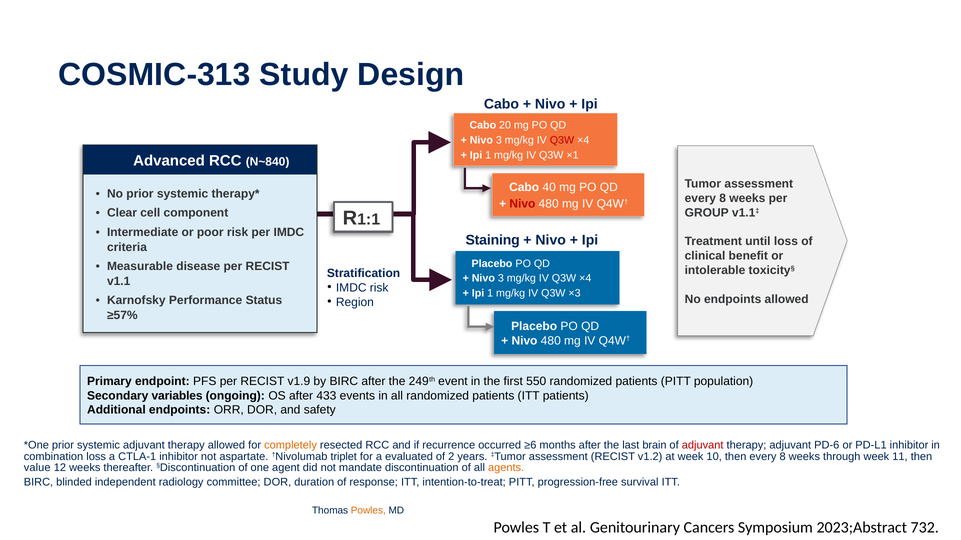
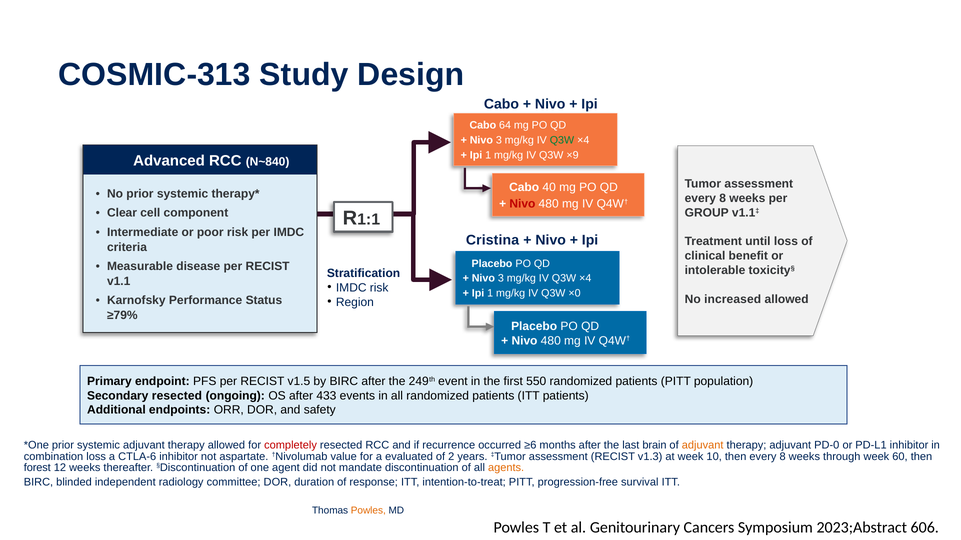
20: 20 -> 64
Q3W at (562, 140) colour: red -> green
×1: ×1 -> ×9
Staining: Staining -> Cristina
×3: ×3 -> ×0
No endpoints: endpoints -> increased
≥57%: ≥57% -> ≥79%
v1.9: v1.9 -> v1.5
Secondary variables: variables -> resected
completely colour: orange -> red
adjuvant at (703, 446) colour: red -> orange
PD-6: PD-6 -> PD-0
CTLA-1: CTLA-1 -> CTLA-6
triplet: triplet -> value
v1.2: v1.2 -> v1.3
11: 11 -> 60
value: value -> forest
732: 732 -> 606
